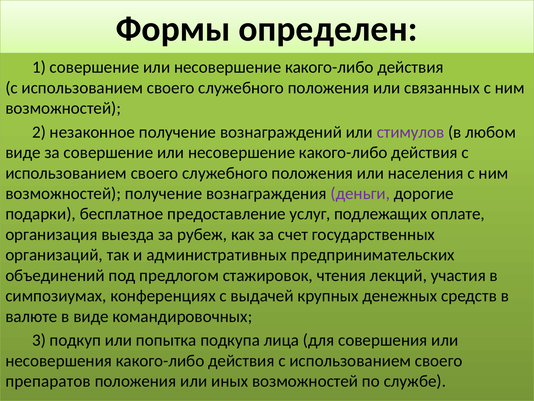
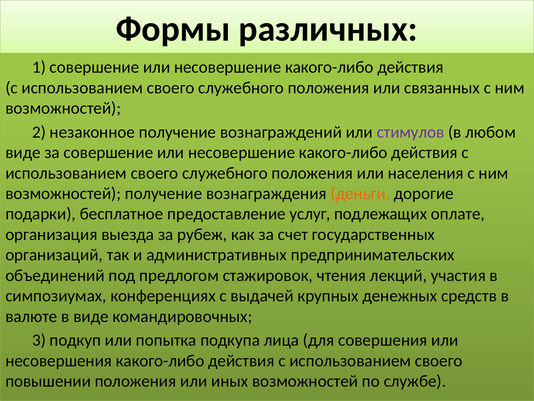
определен: определен -> различных
деньги colour: purple -> orange
препаратов: препаратов -> повышении
